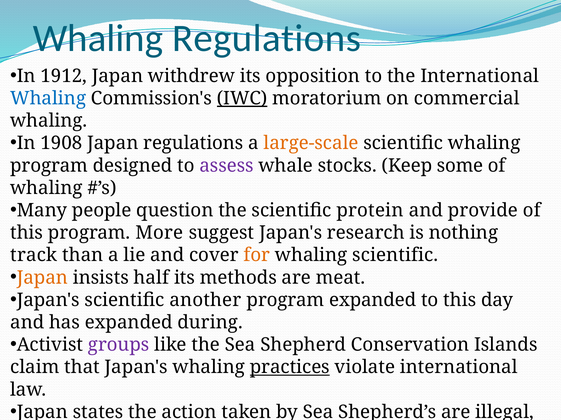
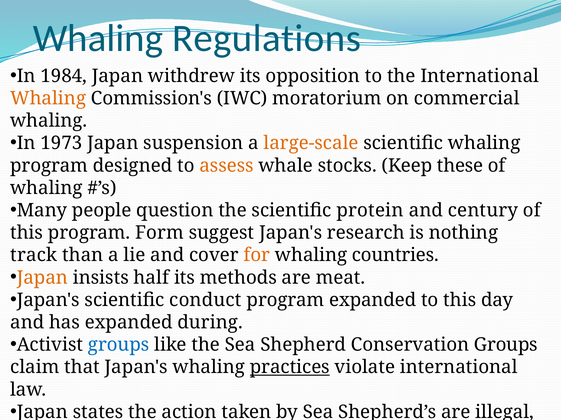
1912: 1912 -> 1984
Whaling at (48, 98) colour: blue -> orange
IWC underline: present -> none
1908: 1908 -> 1973
Japan regulations: regulations -> suspension
assess colour: purple -> orange
some: some -> these
provide: provide -> century
program More: More -> Form
whaling scientific: scientific -> countries
another: another -> conduct
groups at (119, 345) colour: purple -> blue
Conservation Islands: Islands -> Groups
